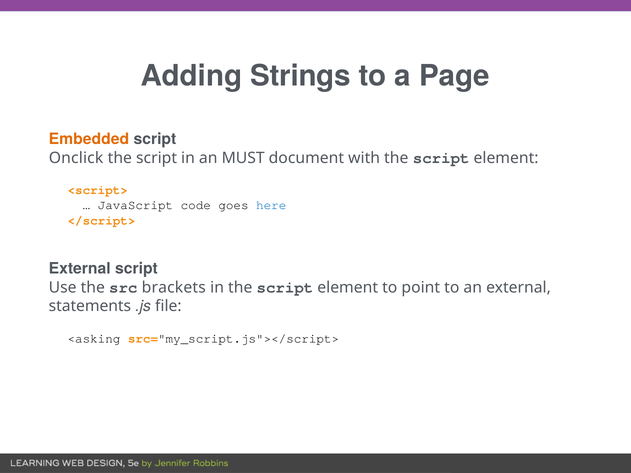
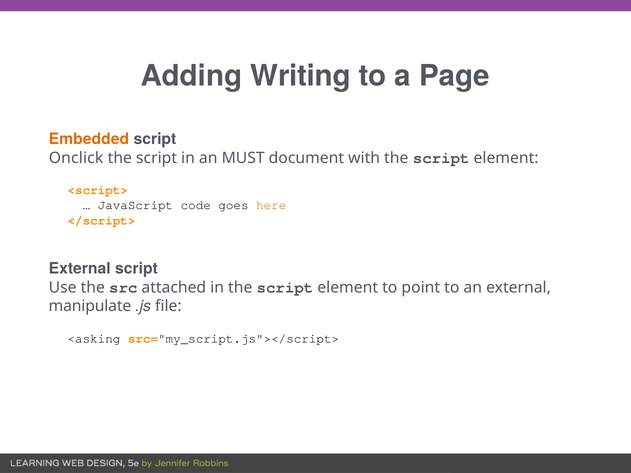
Strings: Strings -> Writing
here colour: blue -> orange
brackets: brackets -> attached
statements: statements -> manipulate
